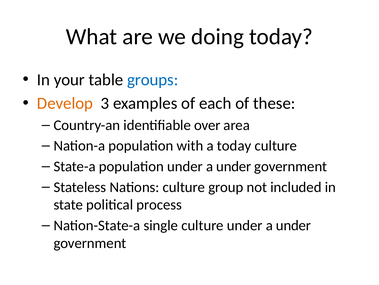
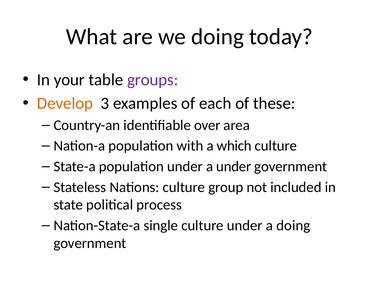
groups colour: blue -> purple
a today: today -> which
culture under a under: under -> doing
